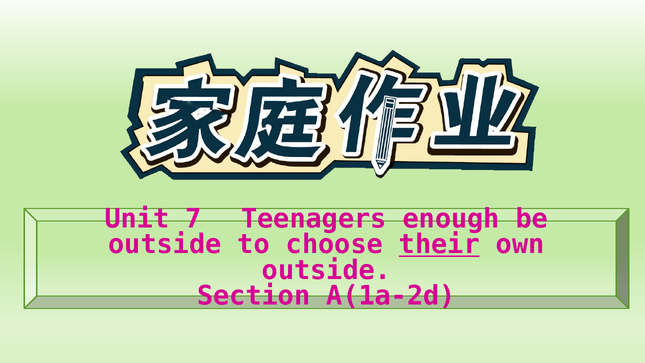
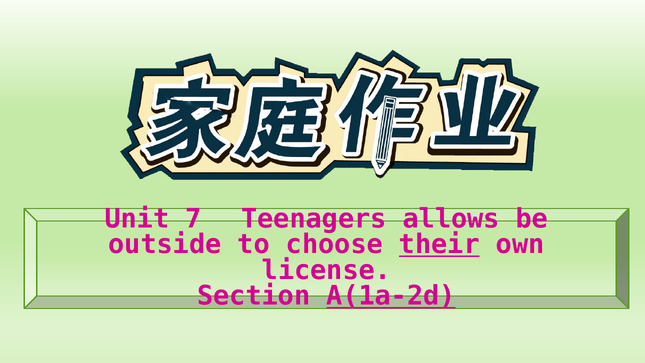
enough: enough -> allows
outside at (326, 270): outside -> license
A(1a-2d underline: none -> present
